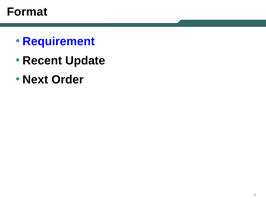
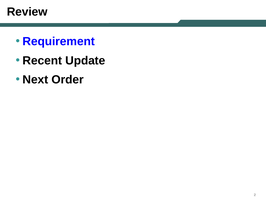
Format: Format -> Review
